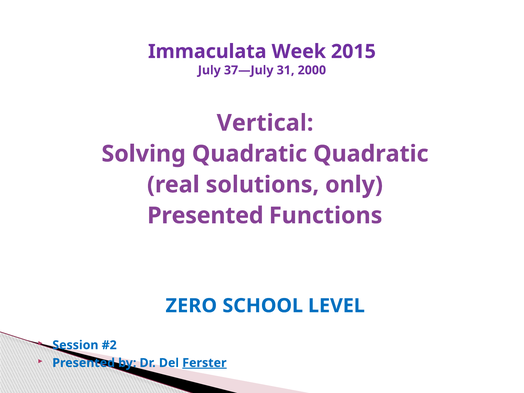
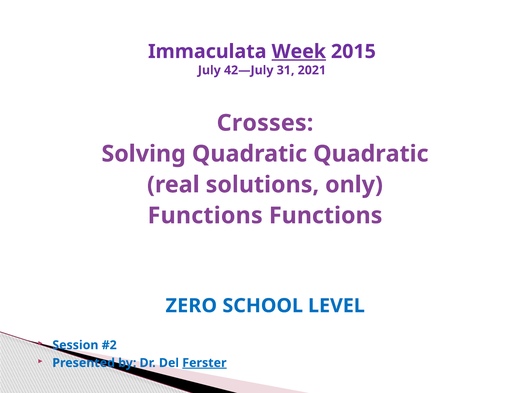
Week underline: none -> present
37—July: 37—July -> 42—July
2000: 2000 -> 2021
Vertical: Vertical -> Crosses
Presented at (205, 216): Presented -> Functions
